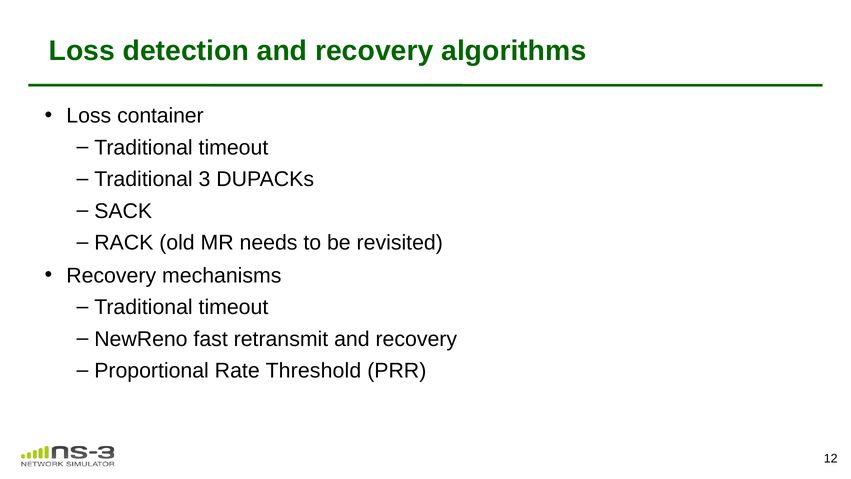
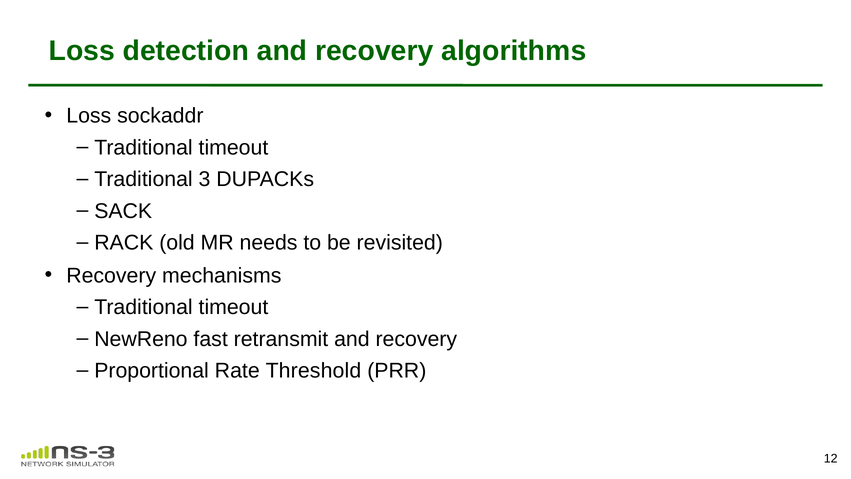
container: container -> sockaddr
